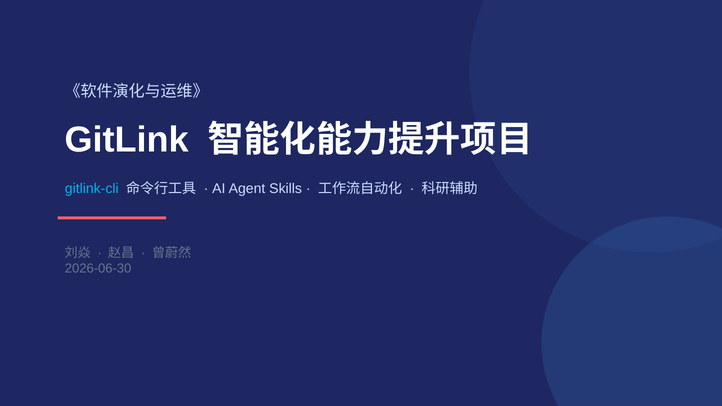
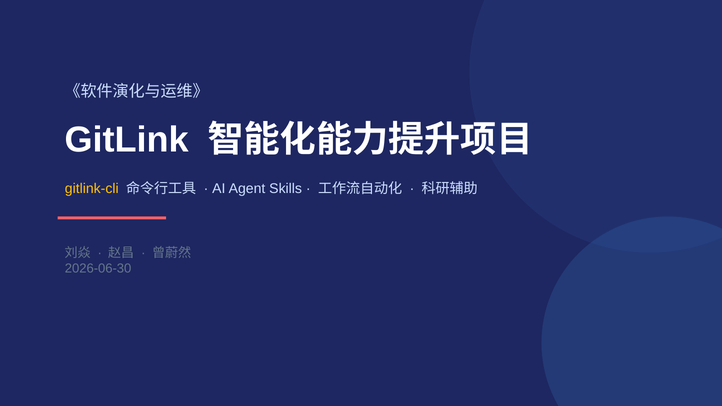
gitlink-cli colour: light blue -> yellow
